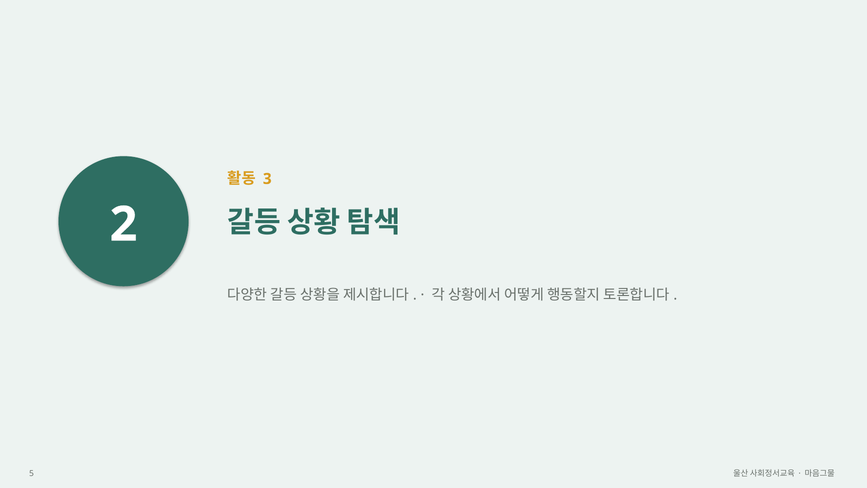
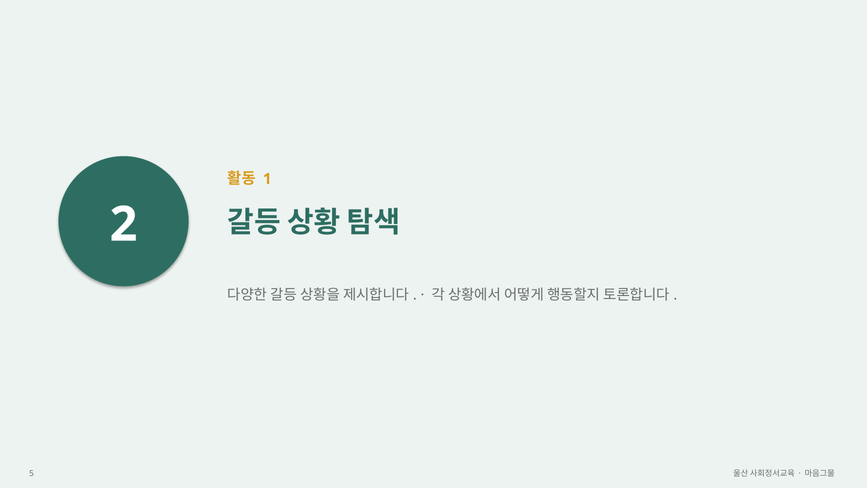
3: 3 -> 1
